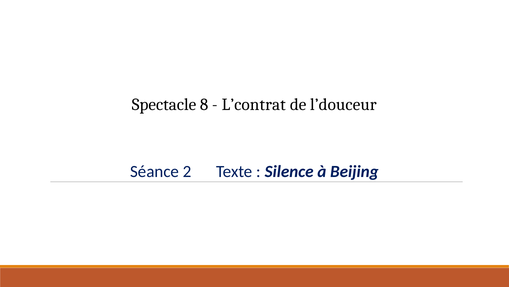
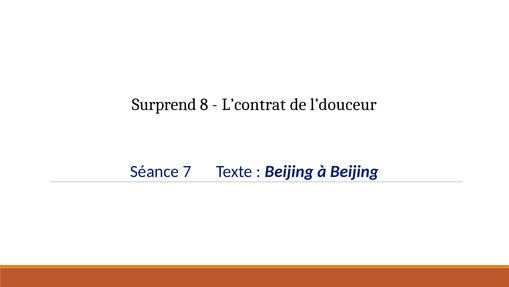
Spectacle: Spectacle -> Surprend
2: 2 -> 7
Silence at (289, 171): Silence -> Beijing
